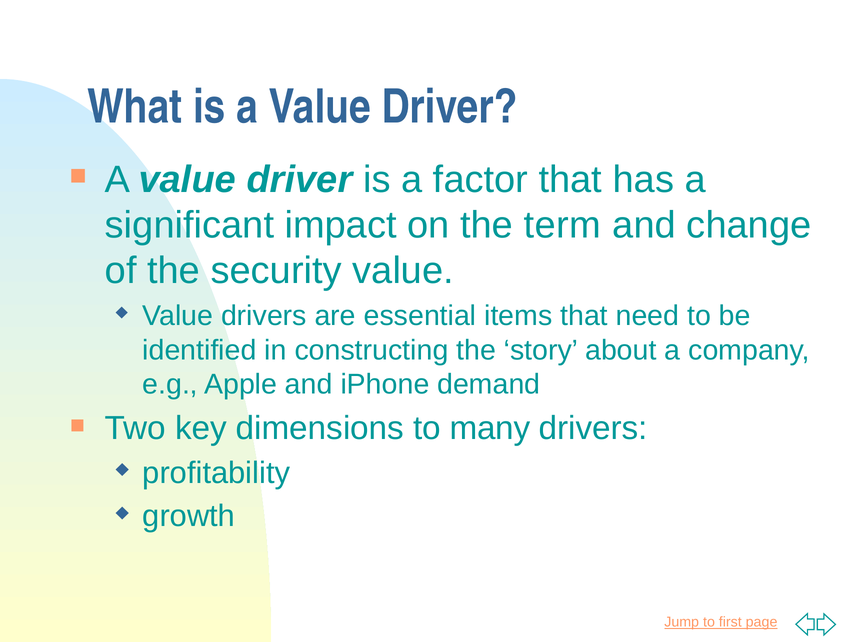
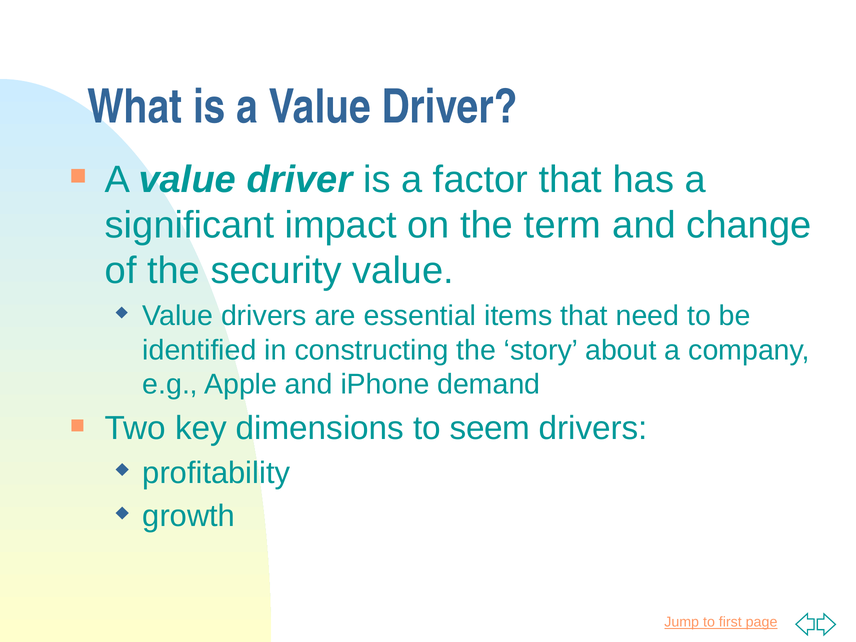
many: many -> seem
